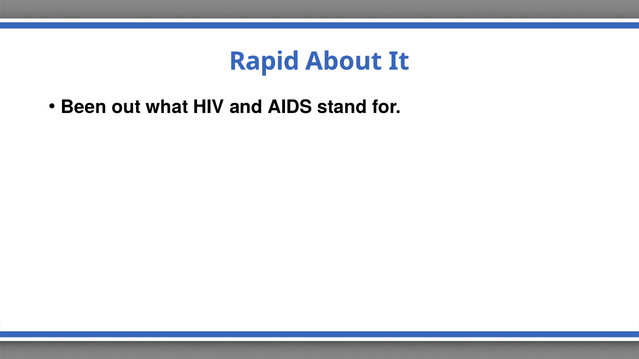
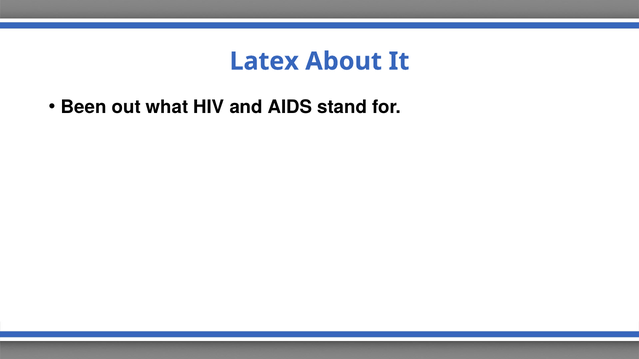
Rapid: Rapid -> Latex
